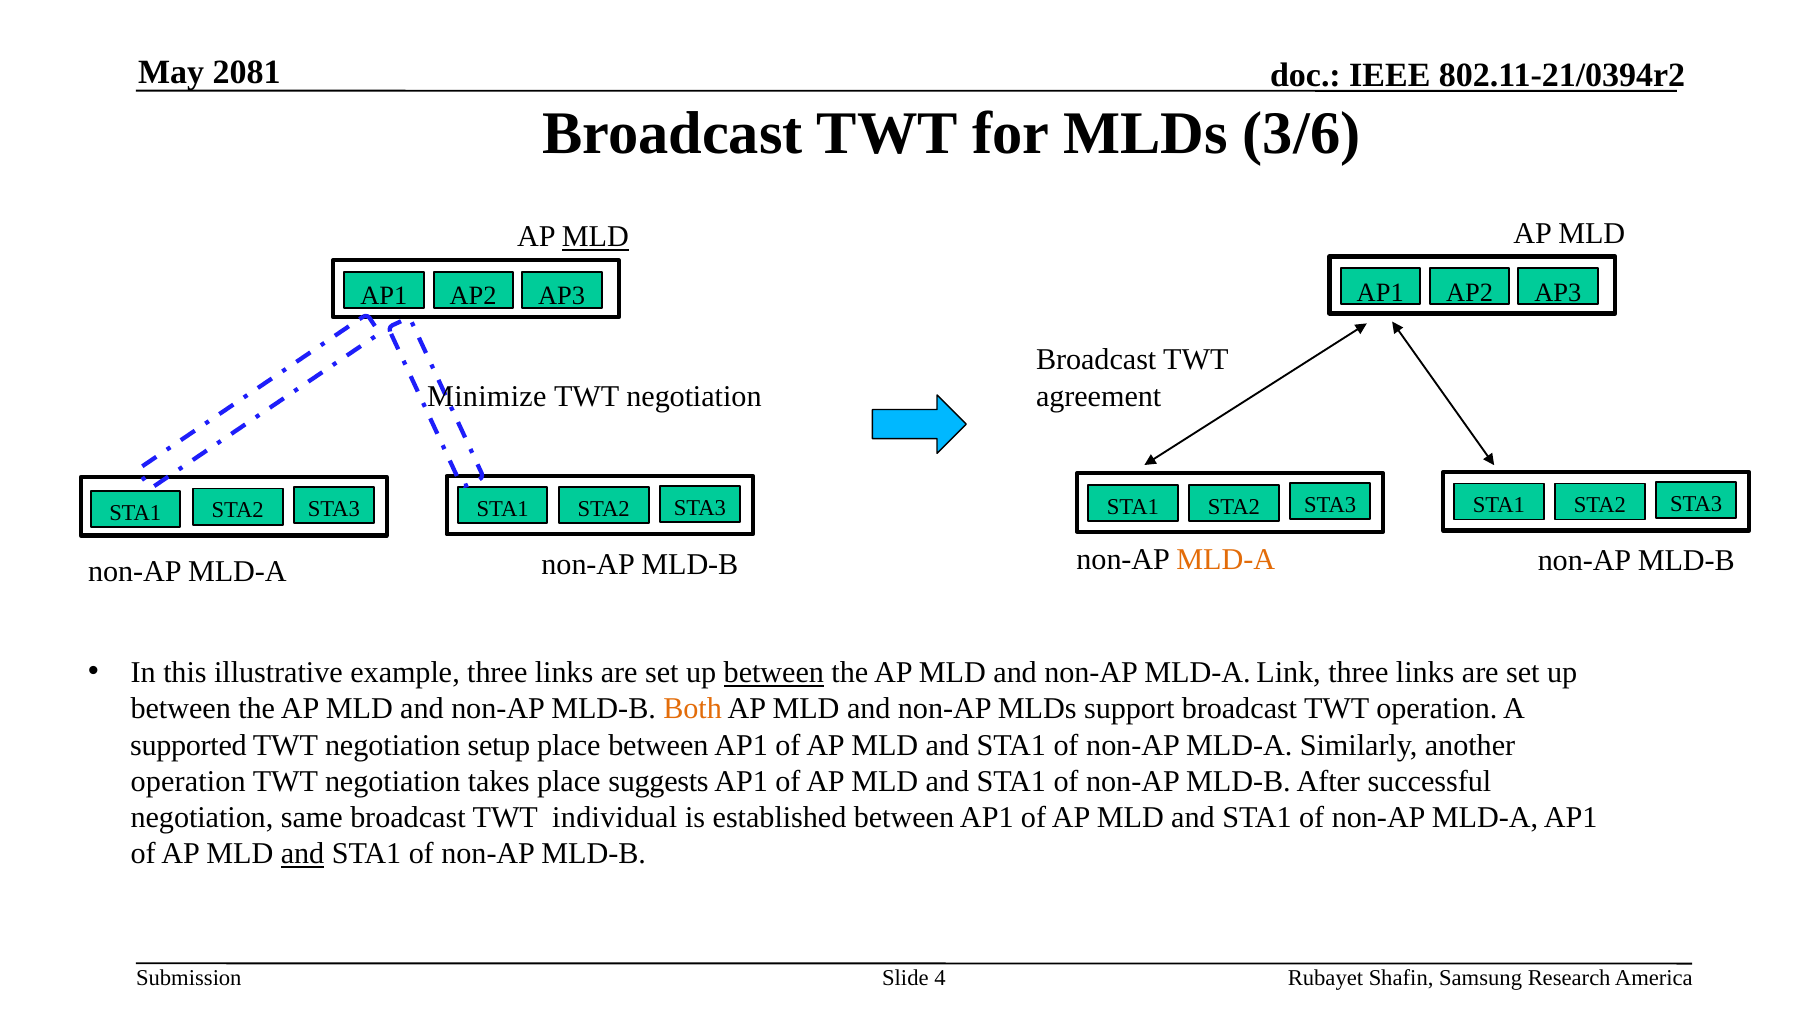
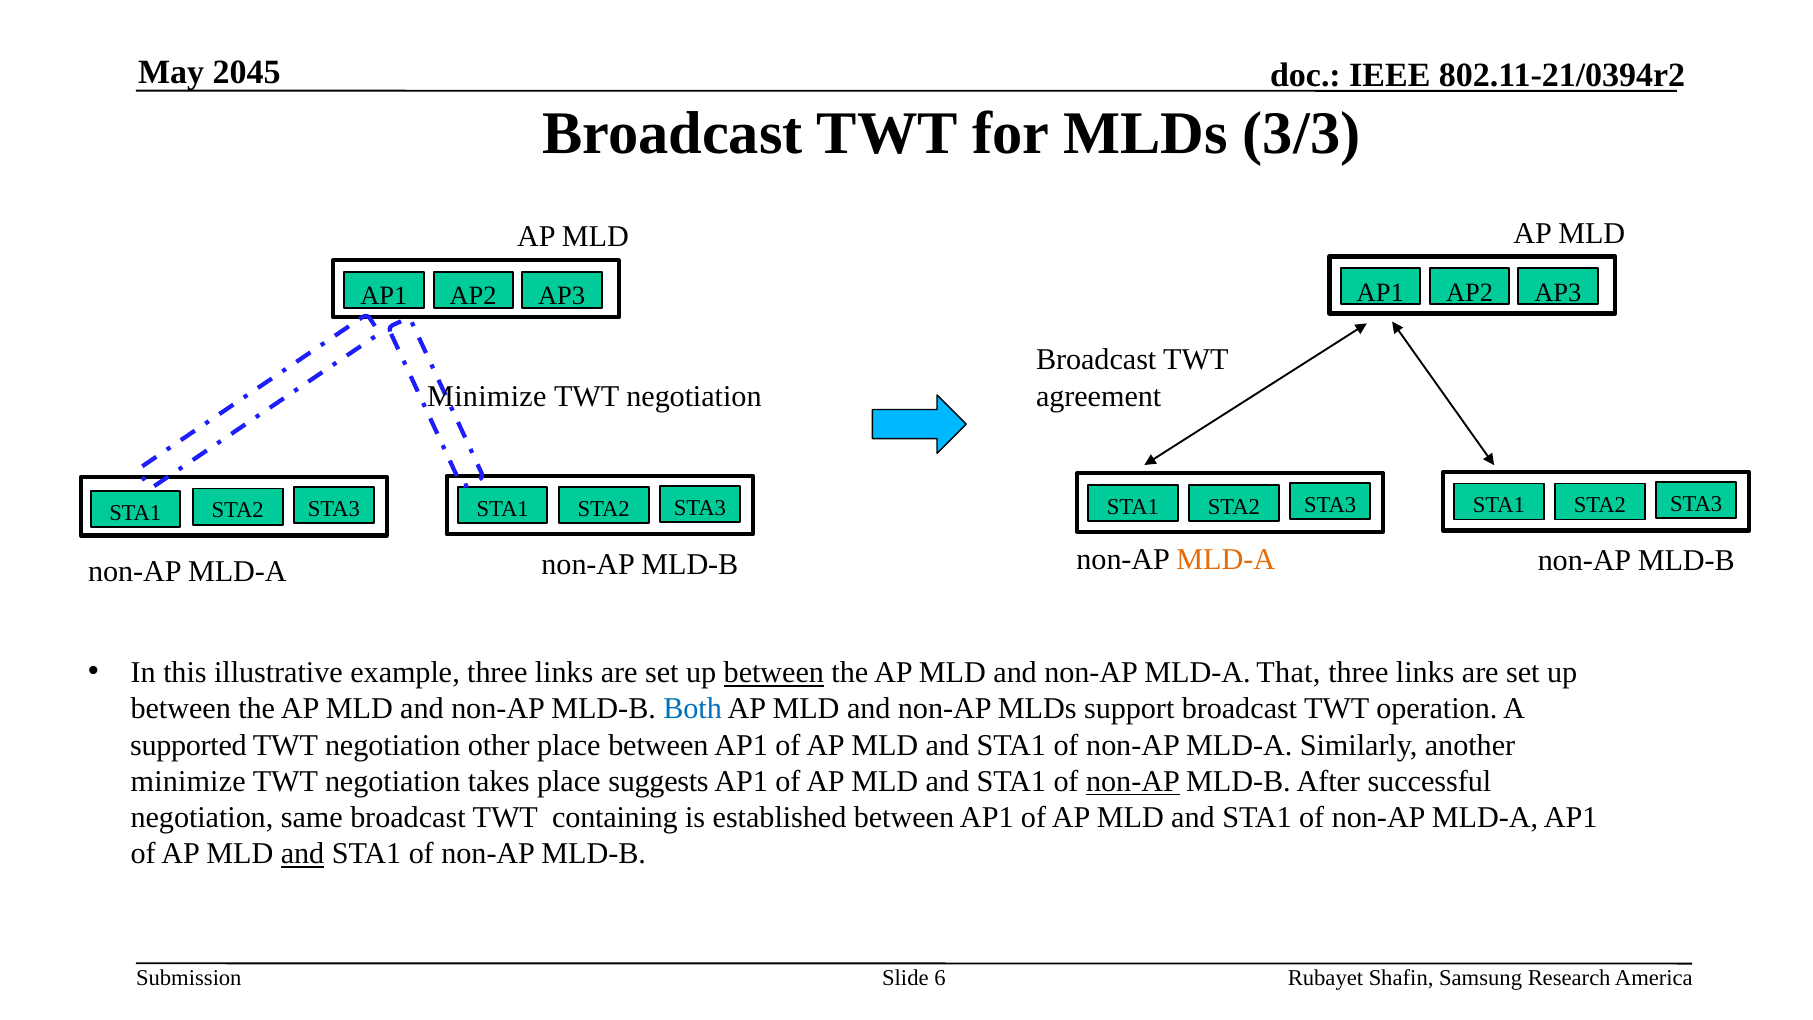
2081: 2081 -> 2045
3/6: 3/6 -> 3/3
MLD at (595, 237) underline: present -> none
Link: Link -> That
Both colour: orange -> blue
setup: setup -> other
operation at (188, 781): operation -> minimize
non-AP at (1133, 781) underline: none -> present
individual: individual -> containing
4: 4 -> 6
